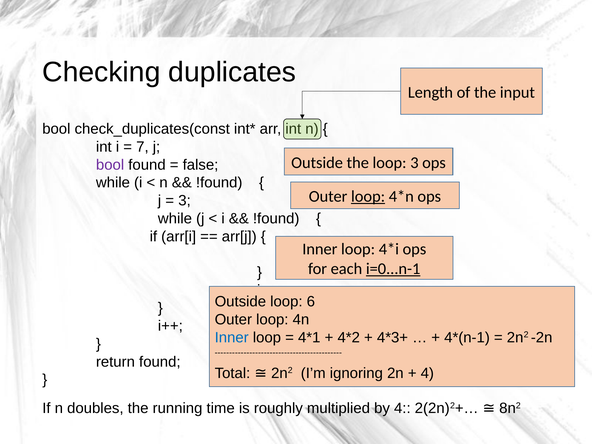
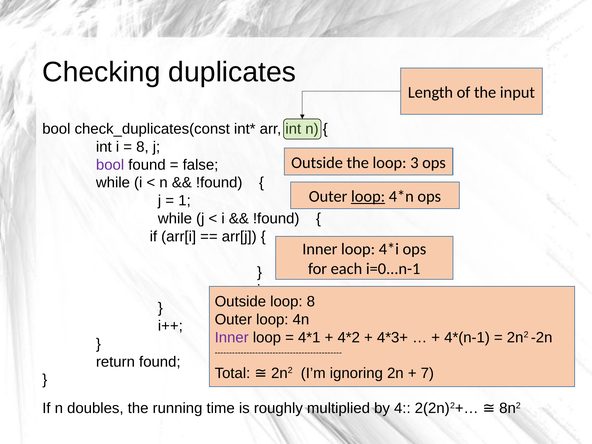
7 at (142, 147): 7 -> 8
3 at (185, 201): 3 -> 1
i=0...n-1 underline: present -> none
loop 6: 6 -> 8
Inner at (232, 337) colour: blue -> purple
4 at (427, 373): 4 -> 7
